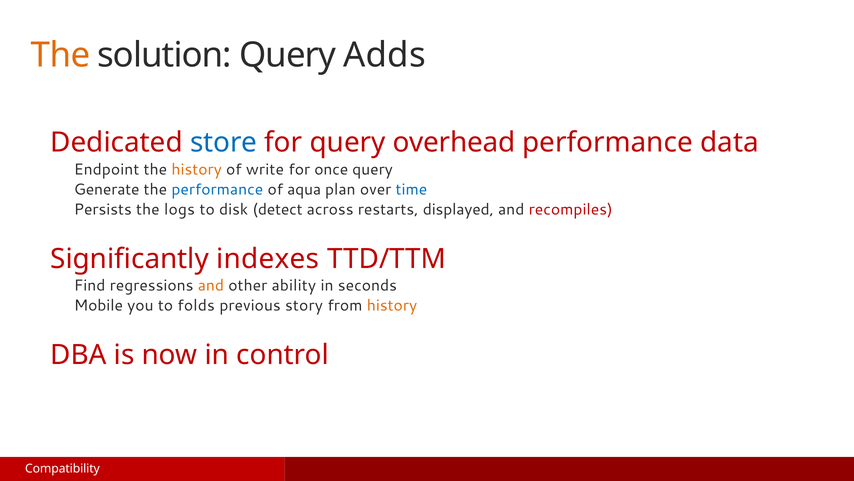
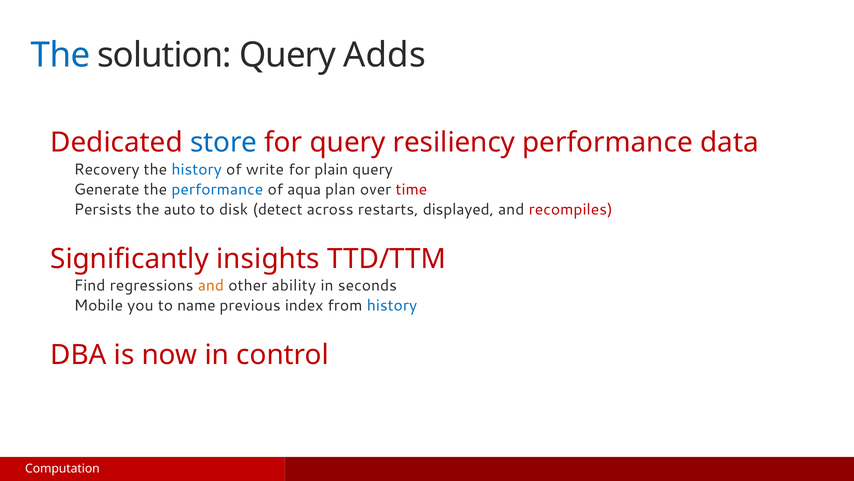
The at (61, 55) colour: orange -> blue
overhead: overhead -> resiliency
Endpoint: Endpoint -> Recovery
history at (197, 169) colour: orange -> blue
once: once -> plain
time colour: blue -> red
logs: logs -> auto
indexes: indexes -> insights
folds: folds -> name
story: story -> index
history at (392, 305) colour: orange -> blue
Compatibility: Compatibility -> Computation
